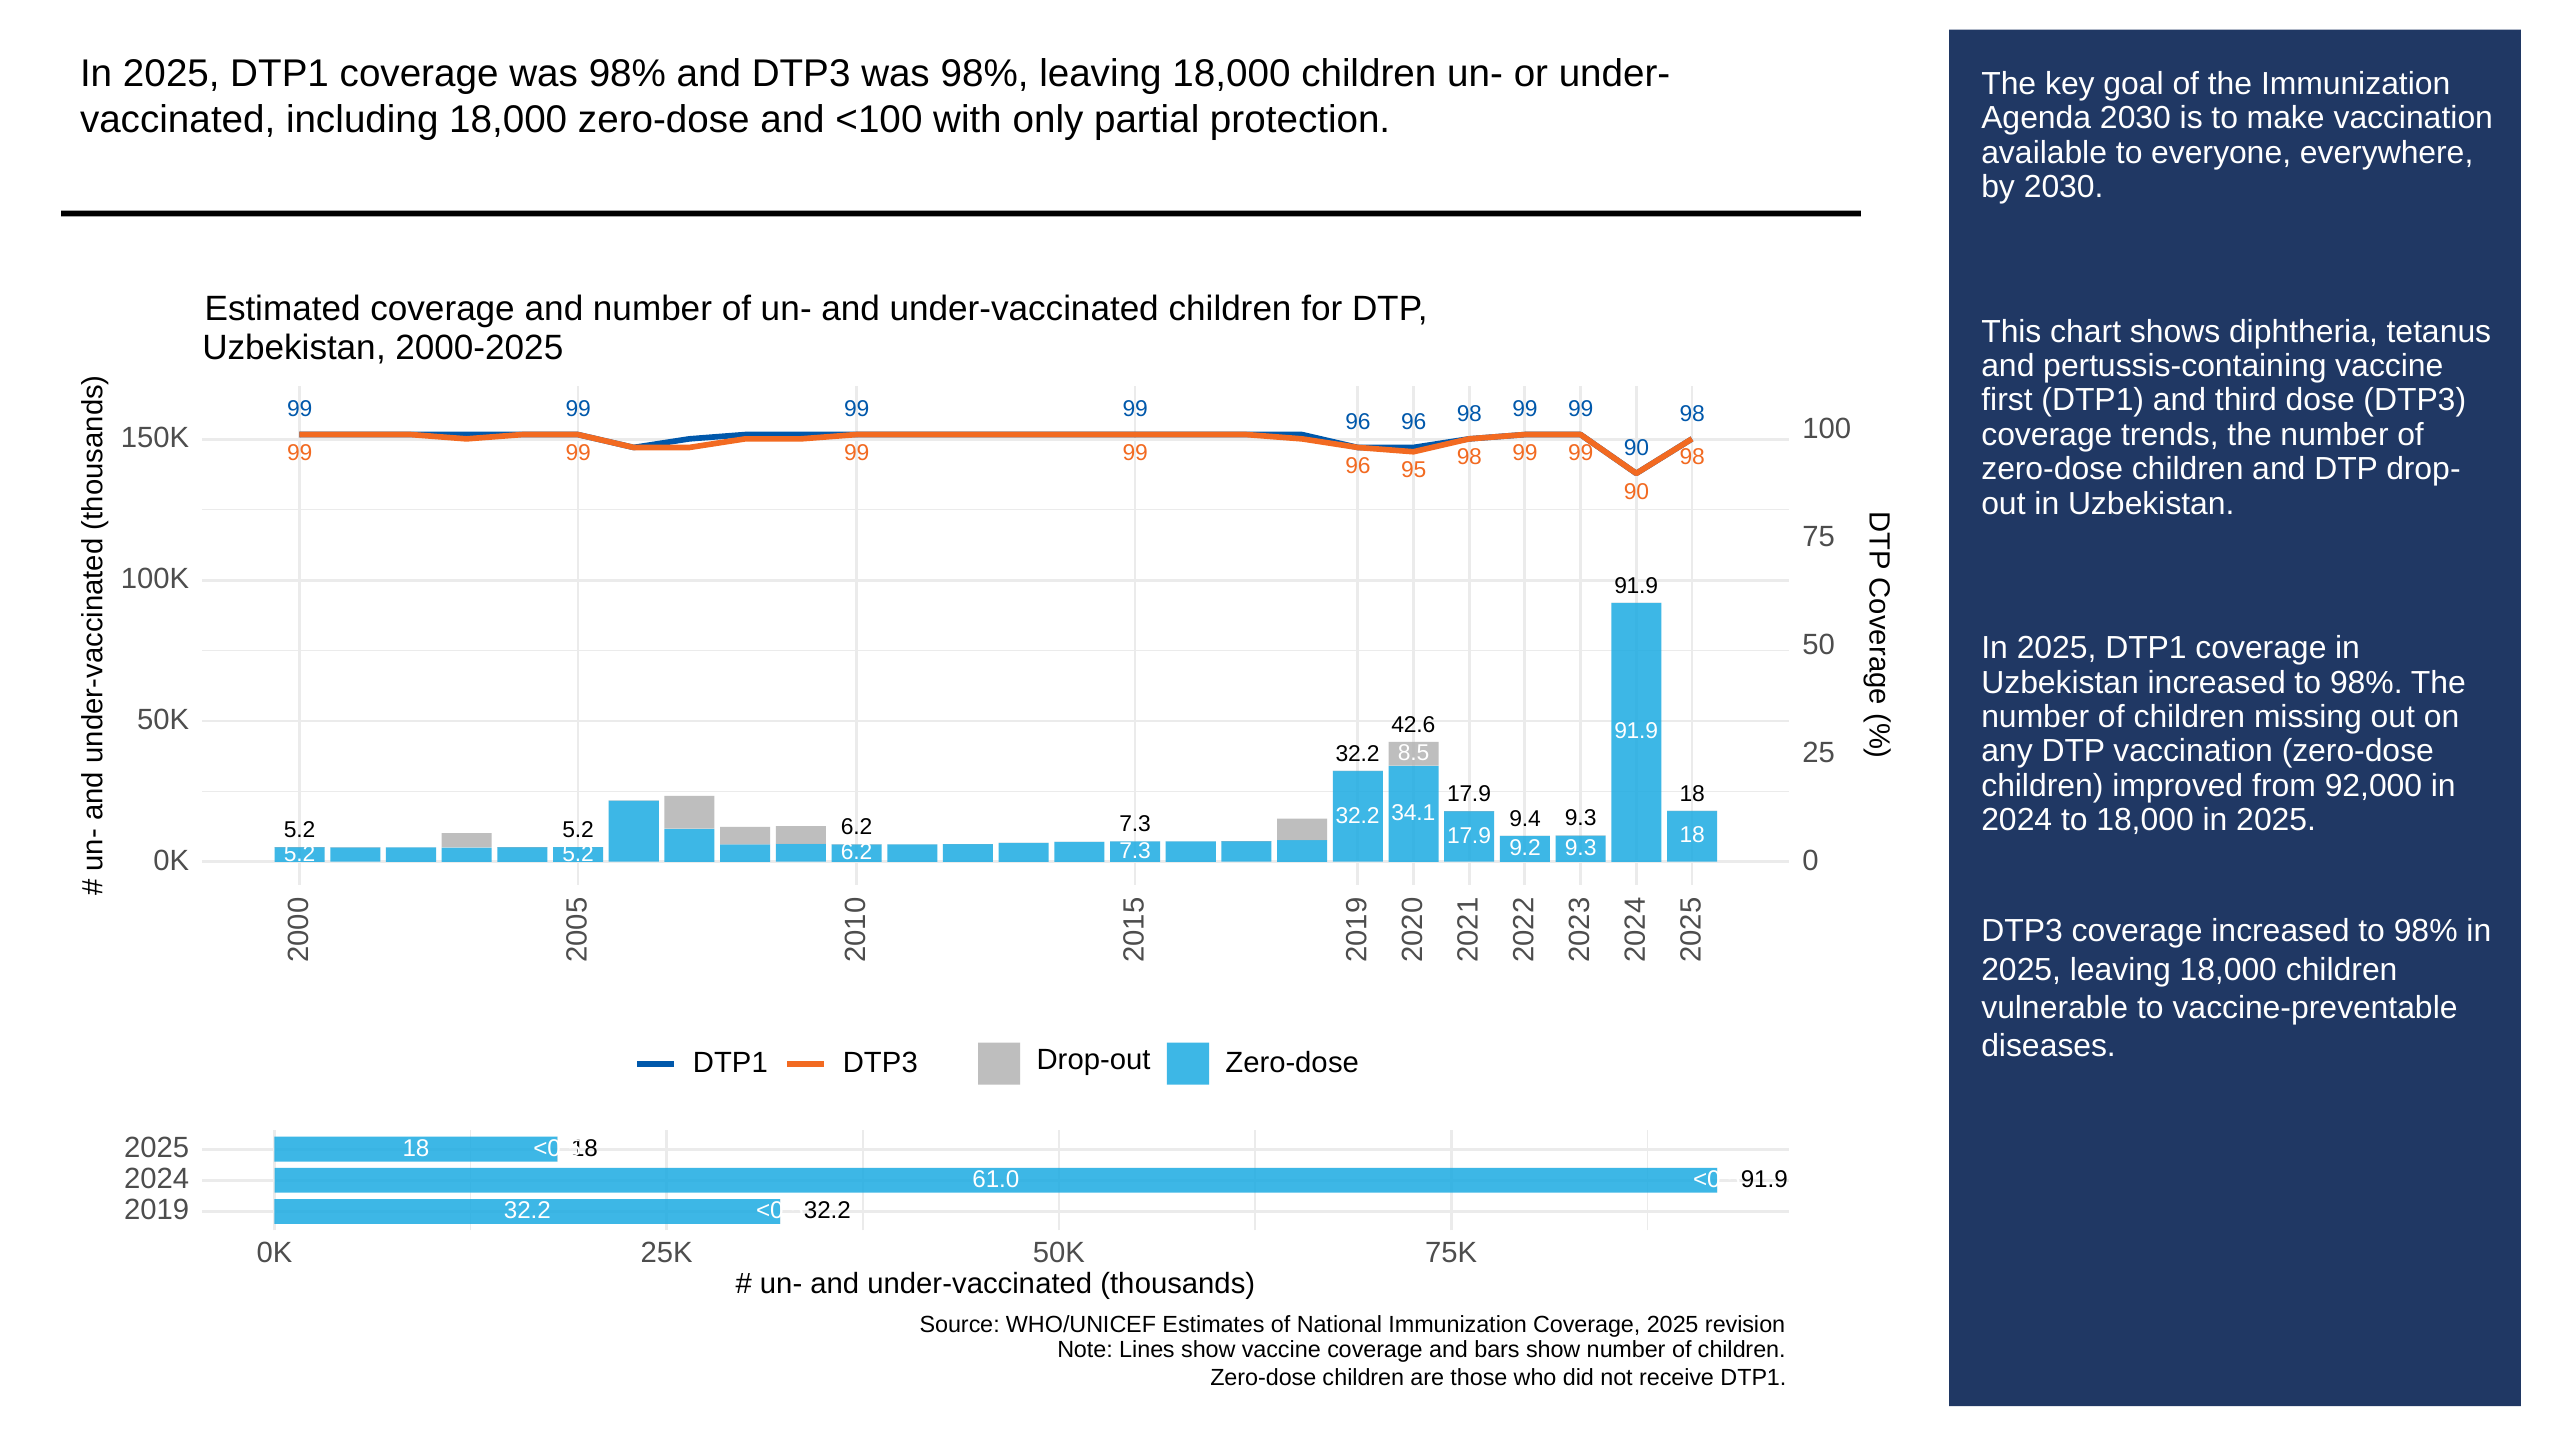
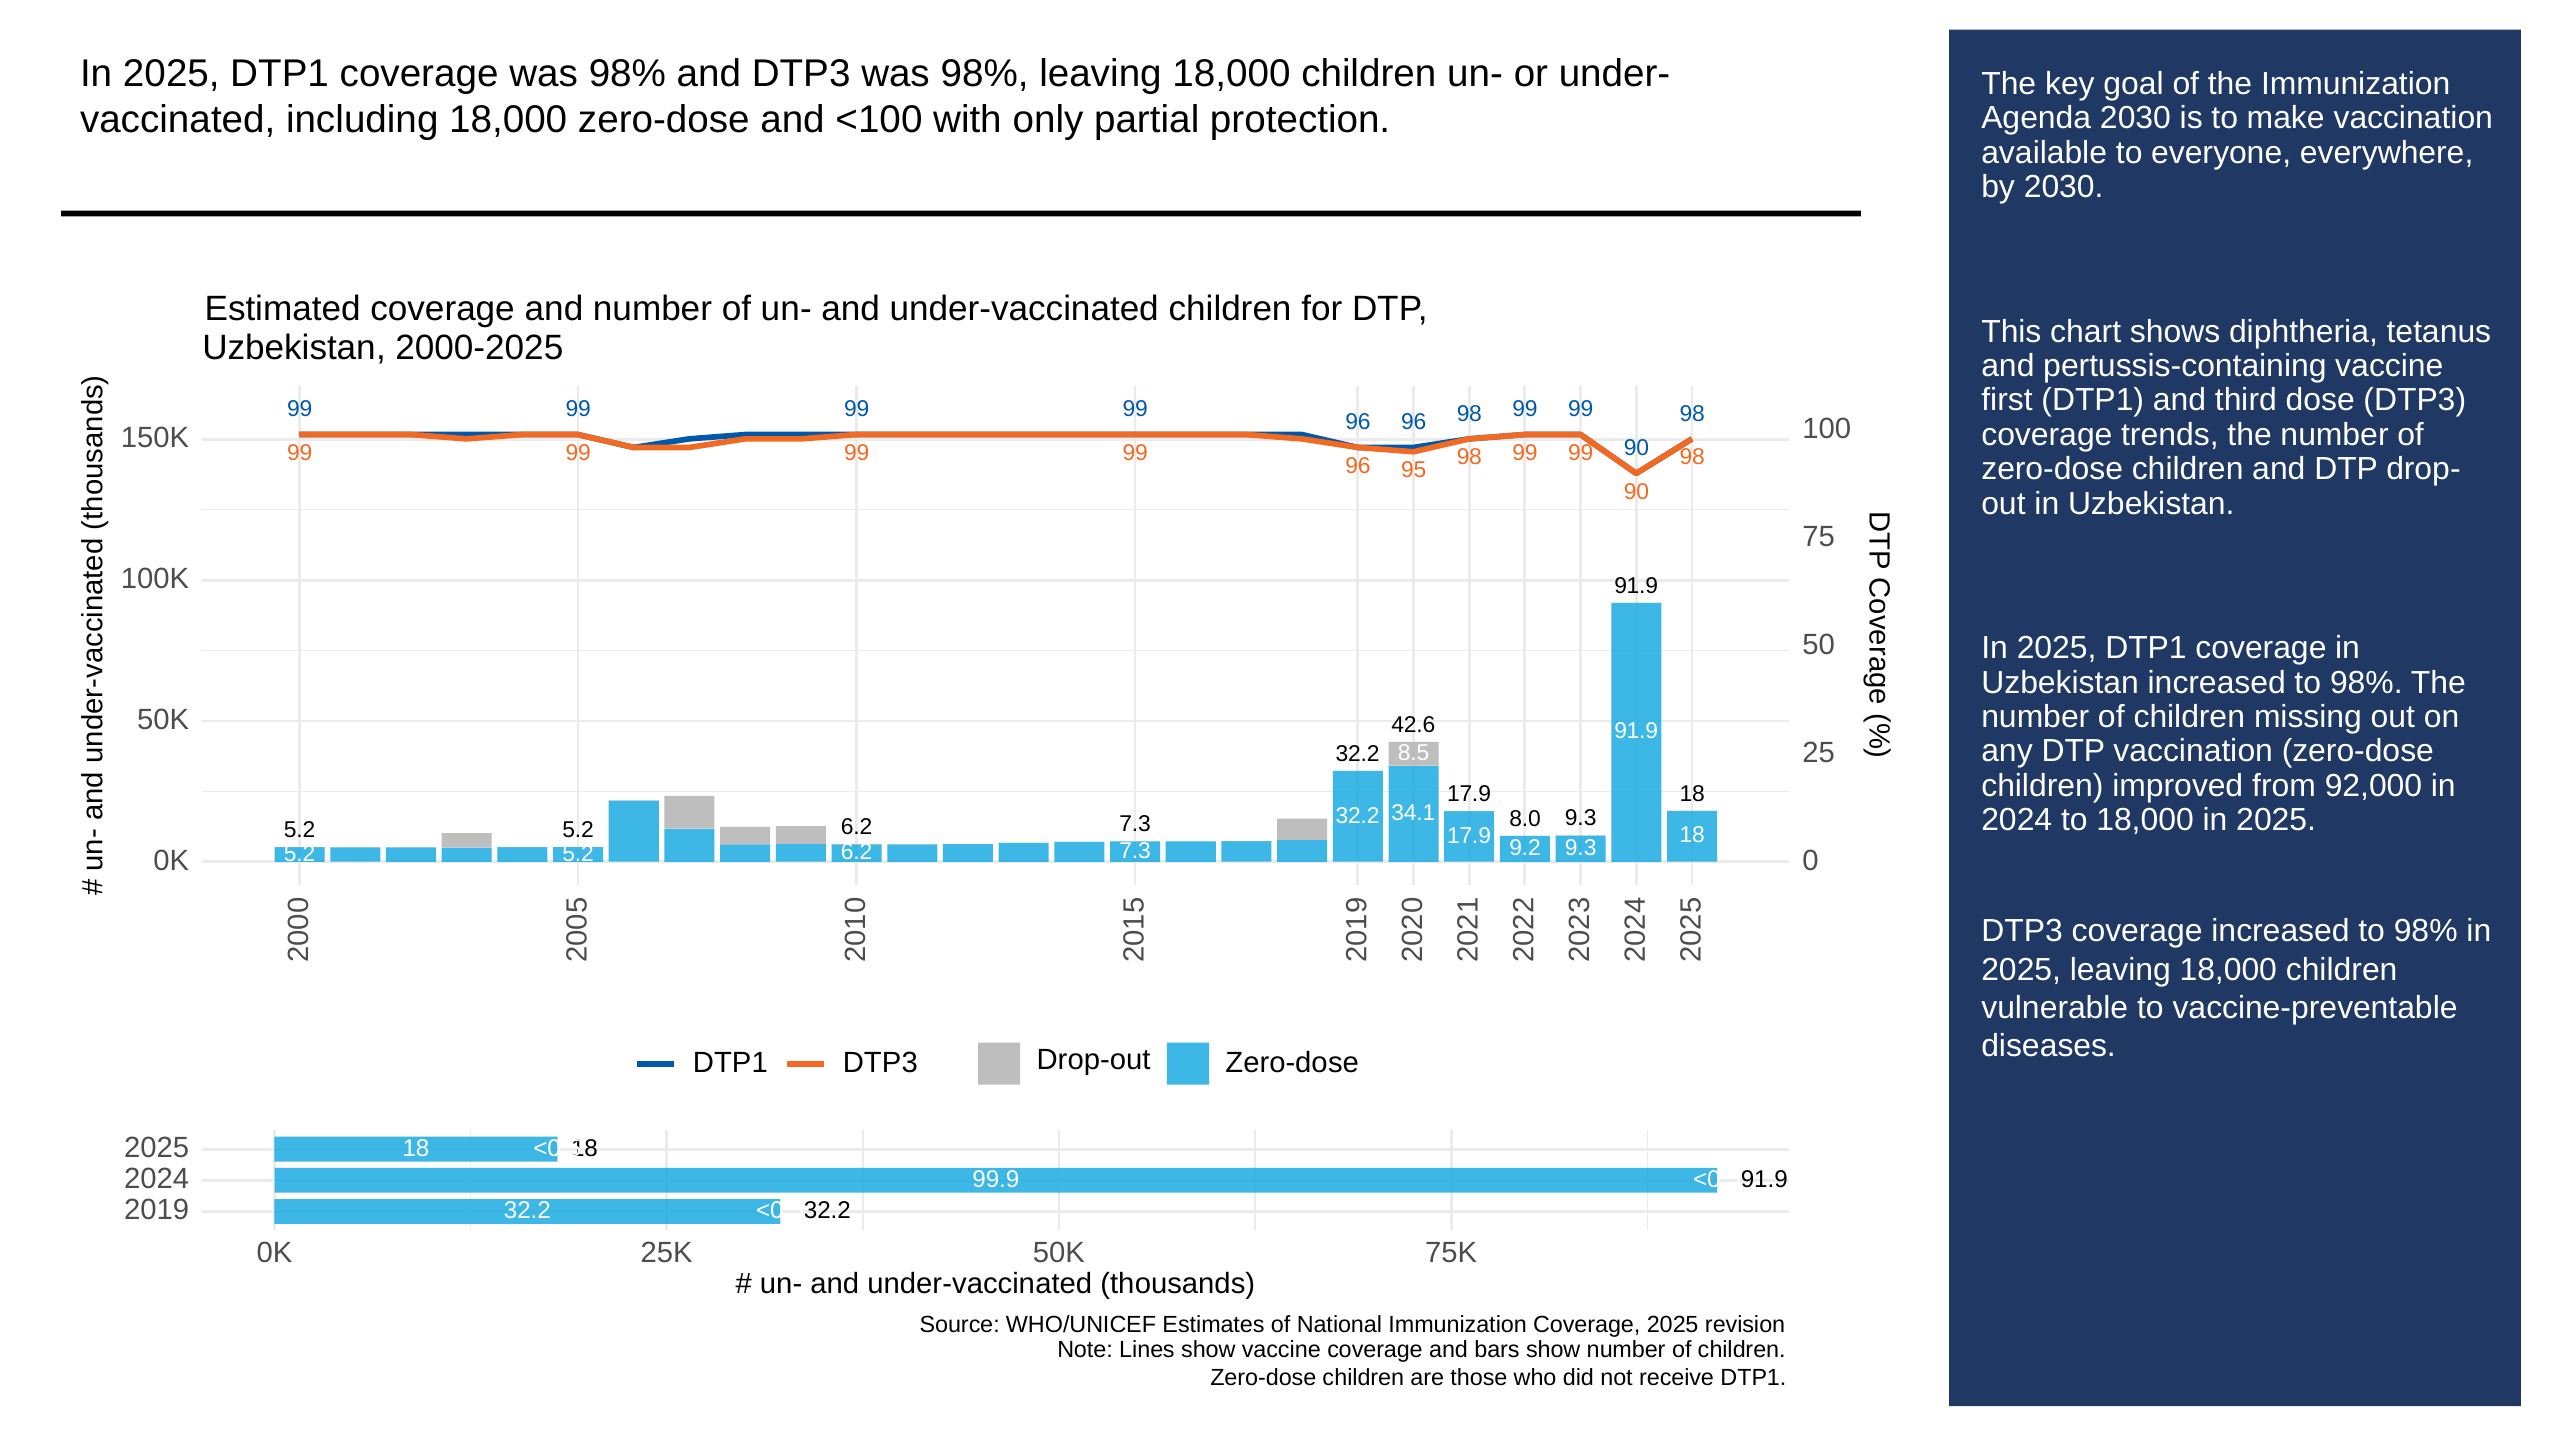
9.4: 9.4 -> 8.0
61.0: 61.0 -> 99.9
